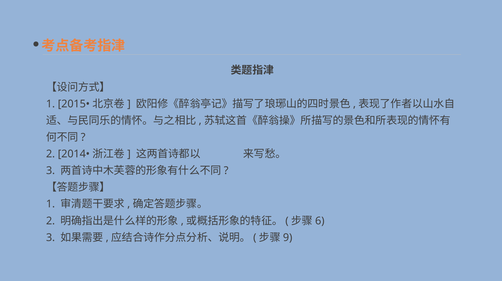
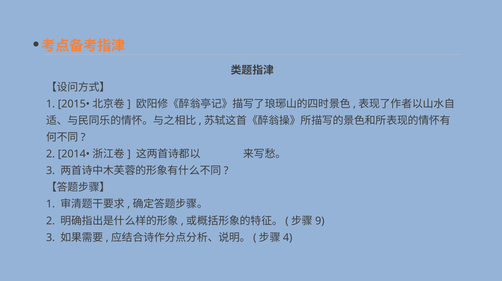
6: 6 -> 9
9: 9 -> 4
